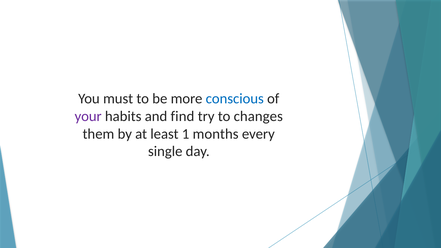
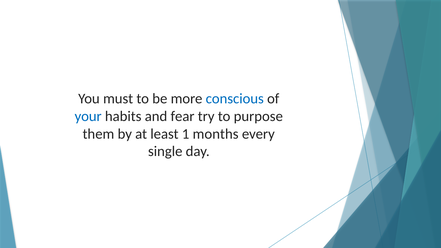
your colour: purple -> blue
find: find -> fear
changes: changes -> purpose
